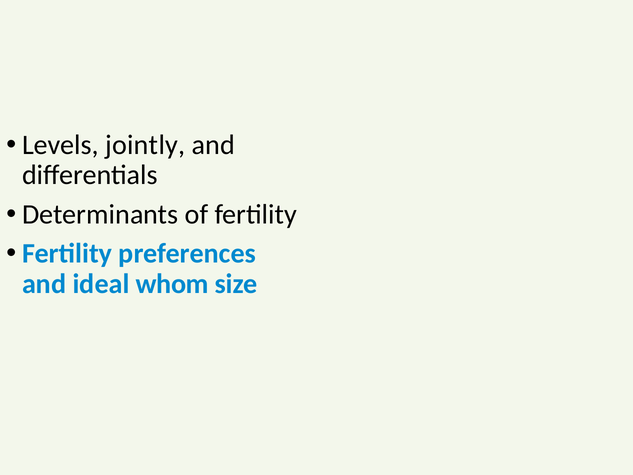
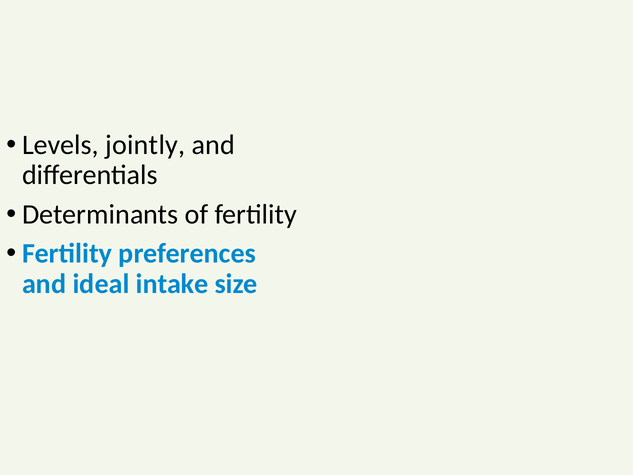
whom: whom -> intake
